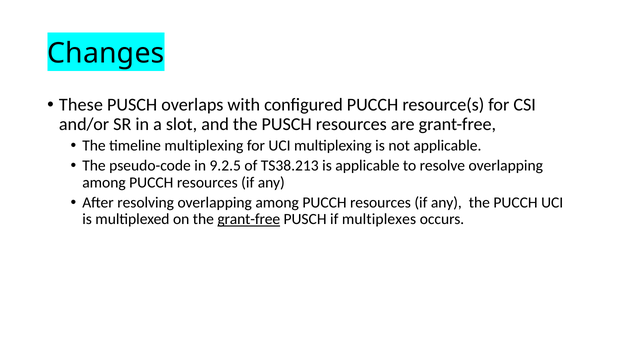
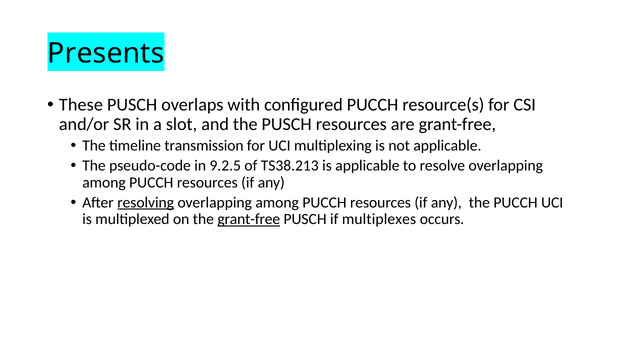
Changes: Changes -> Presents
timeline multiplexing: multiplexing -> transmission
resolving underline: none -> present
